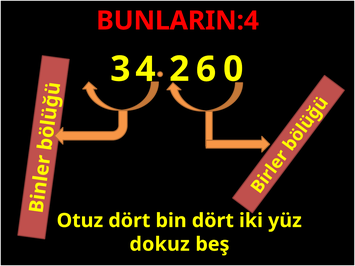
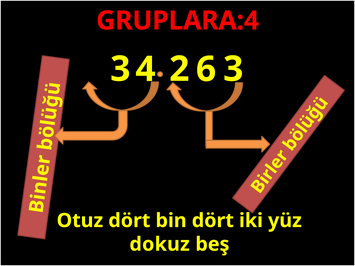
BUNLARIN:4: BUNLARIN:4 -> GRUPLARA:4
0 at (233, 69): 0 -> 3
